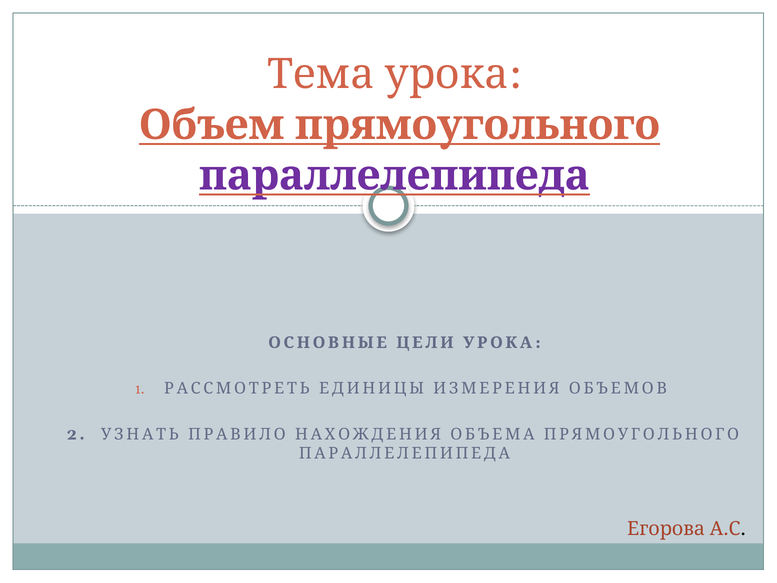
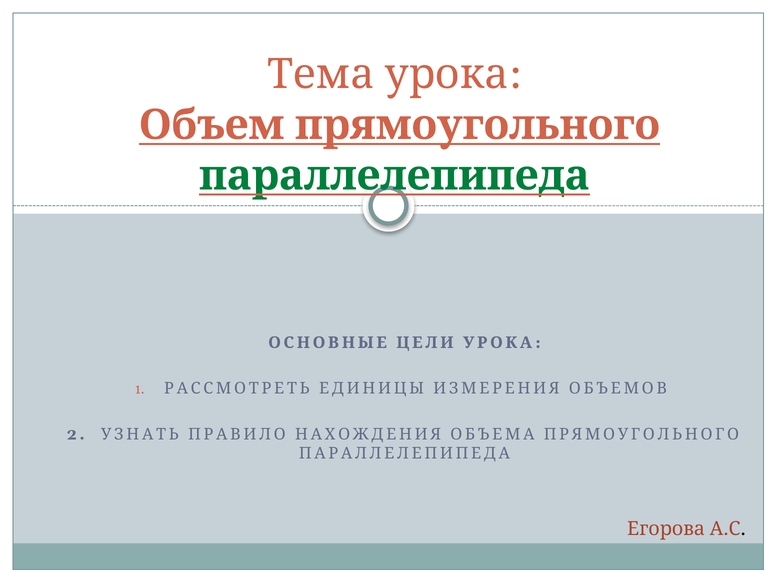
параллелепипеда at (394, 175) colour: purple -> green
